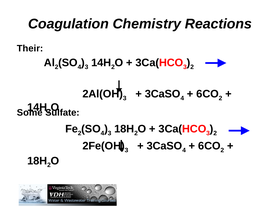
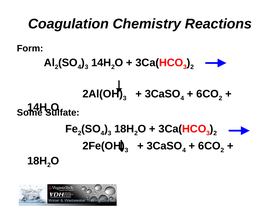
Their: Their -> Form
